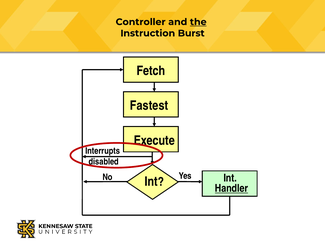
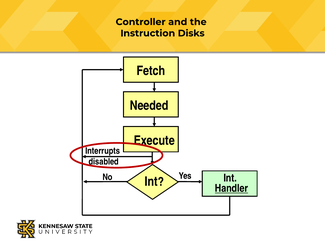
the underline: present -> none
Burst: Burst -> Disks
Fastest: Fastest -> Needed
